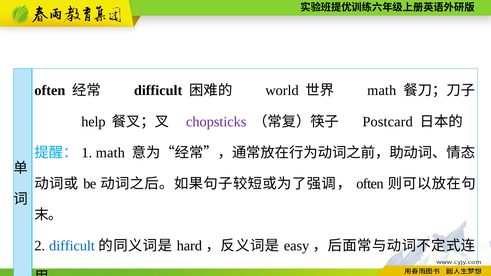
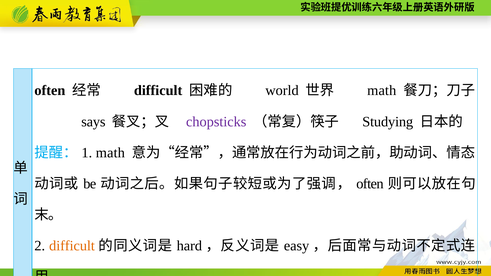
help: help -> says
Postcard: Postcard -> Studying
difficult at (72, 246) colour: blue -> orange
